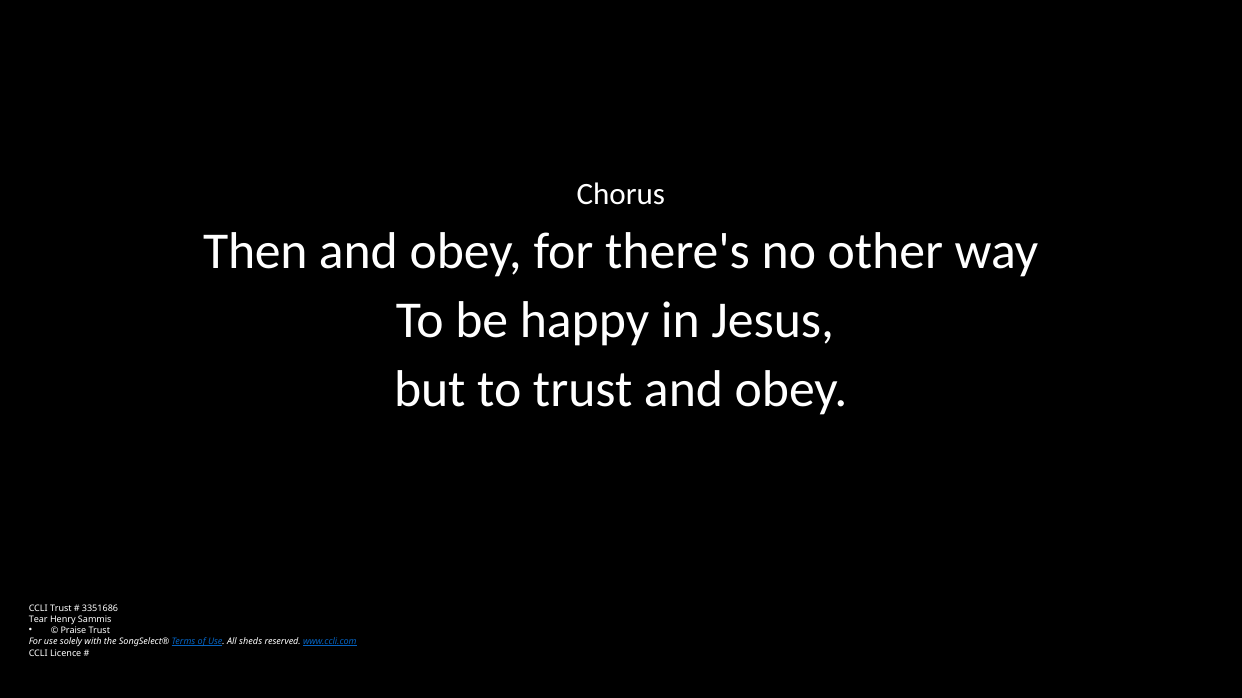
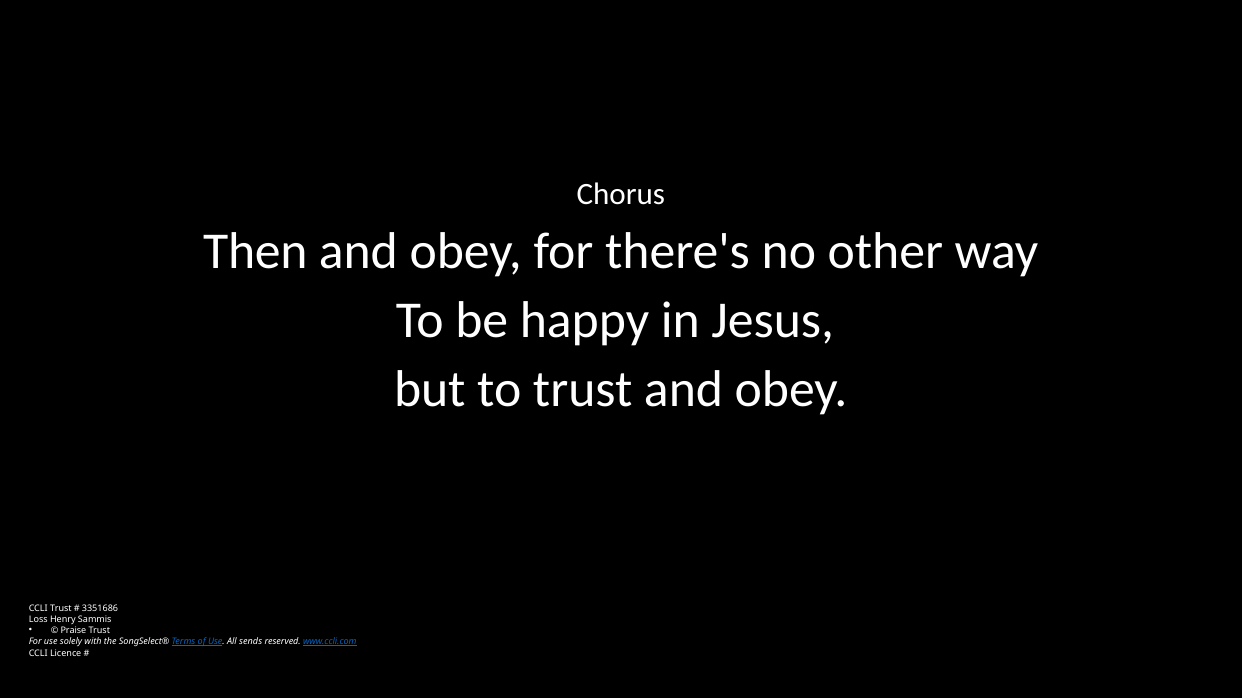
Tear: Tear -> Loss
sheds: sheds -> sends
